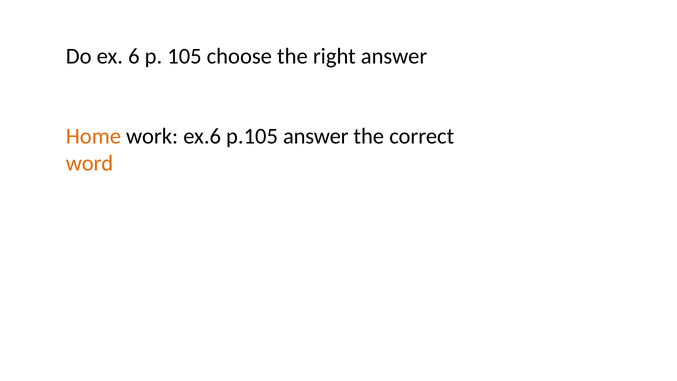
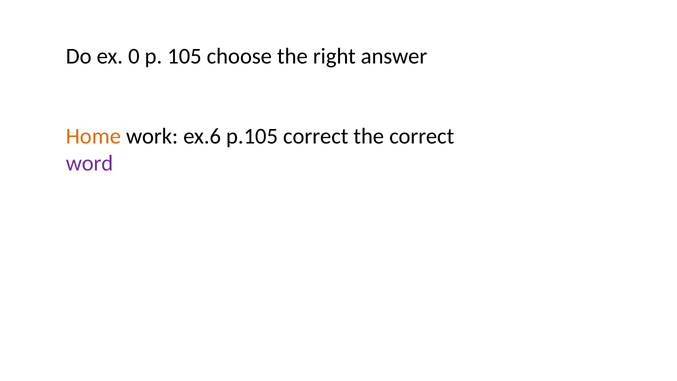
6: 6 -> 0
p.105 answer: answer -> correct
word colour: orange -> purple
